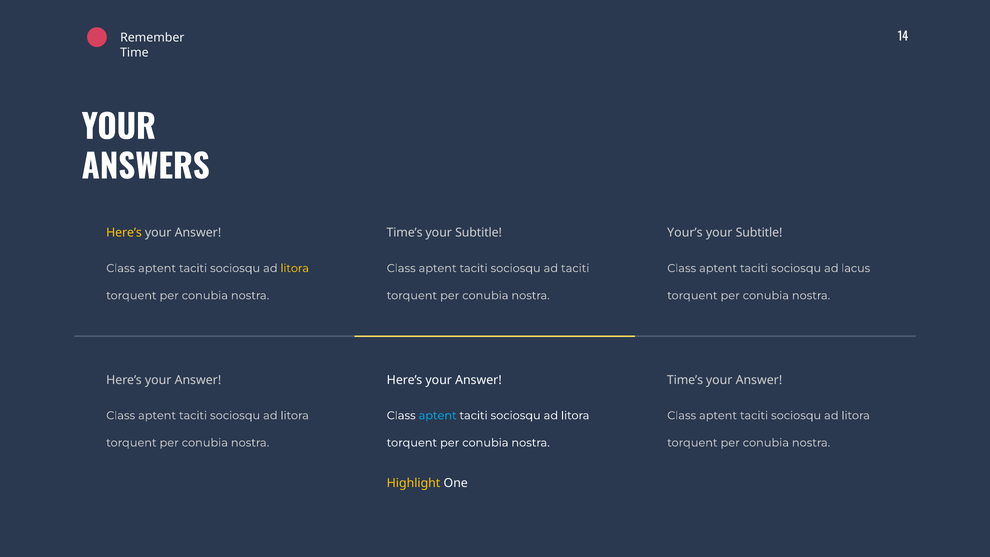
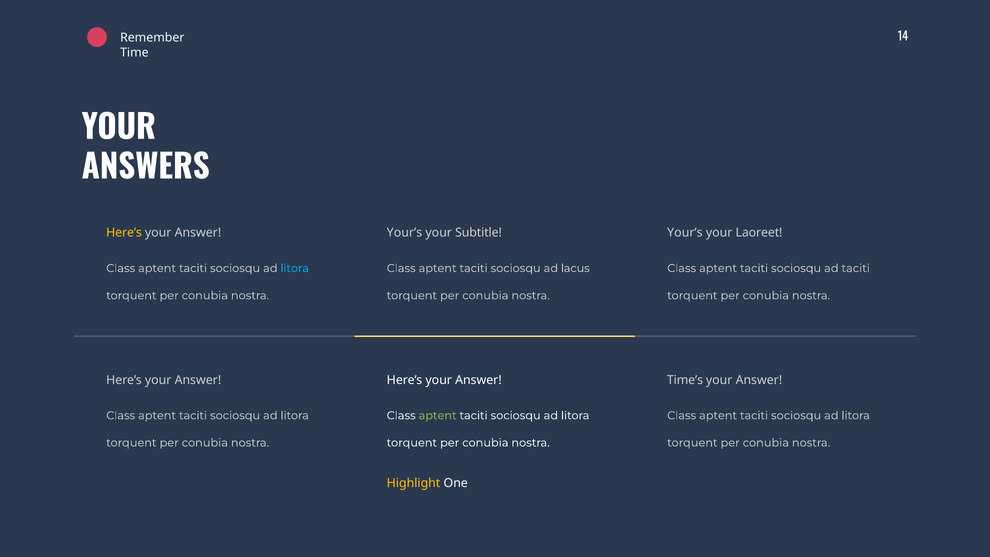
Time’s at (405, 233): Time’s -> Your’s
Subtitle at (759, 233): Subtitle -> Laoreet
litora at (295, 268) colour: yellow -> light blue
ad taciti: taciti -> lacus
ad lacus: lacus -> taciti
aptent at (438, 415) colour: light blue -> light green
